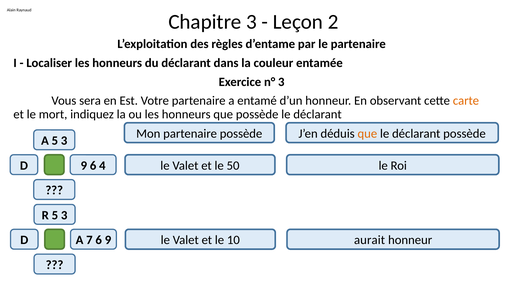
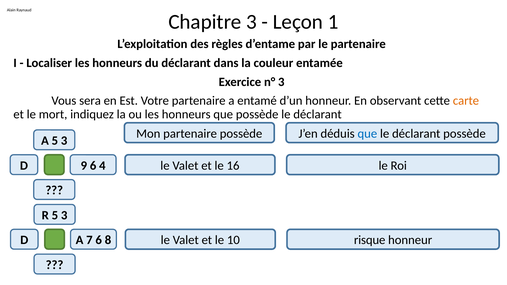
2: 2 -> 1
que at (367, 134) colour: orange -> blue
50: 50 -> 16
6 9: 9 -> 8
aurait: aurait -> risque
